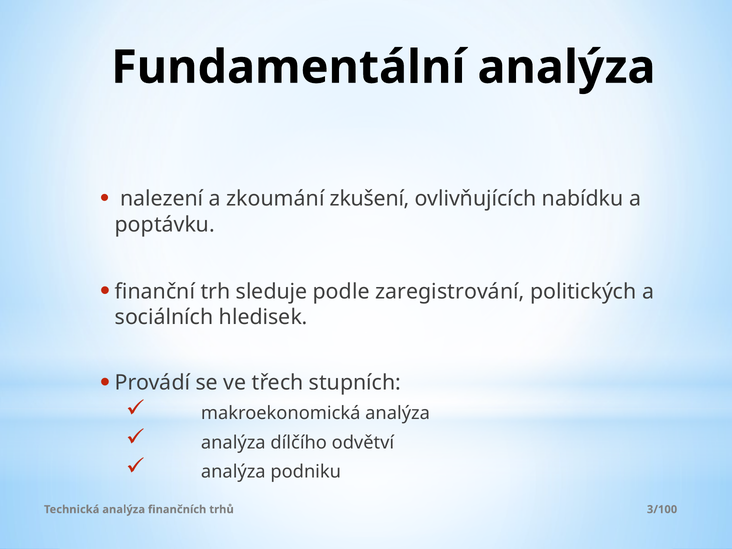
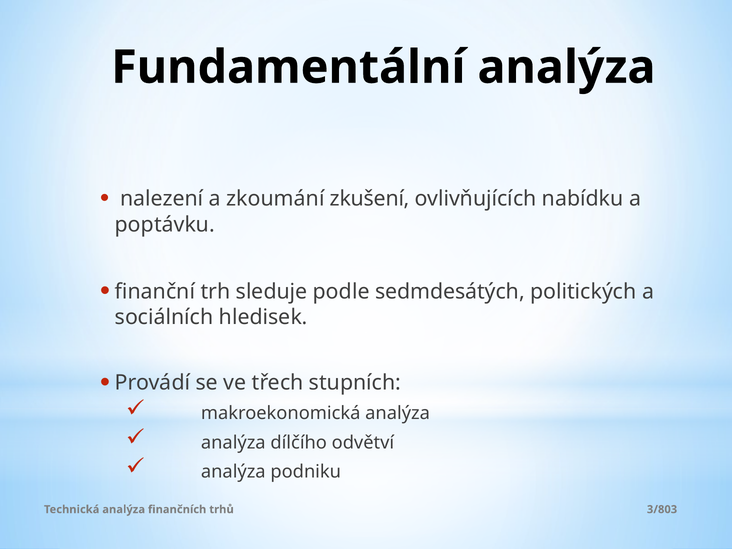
zaregistrování: zaregistrování -> sedmdesátých
3/100: 3/100 -> 3/803
